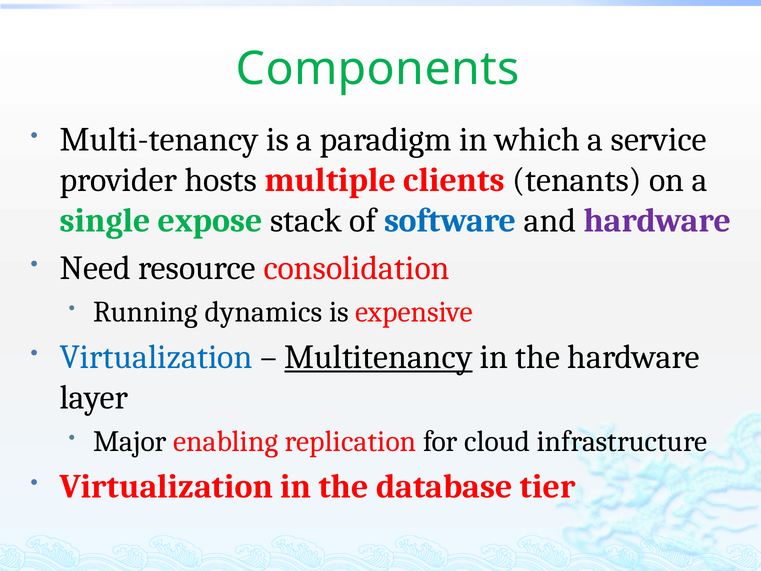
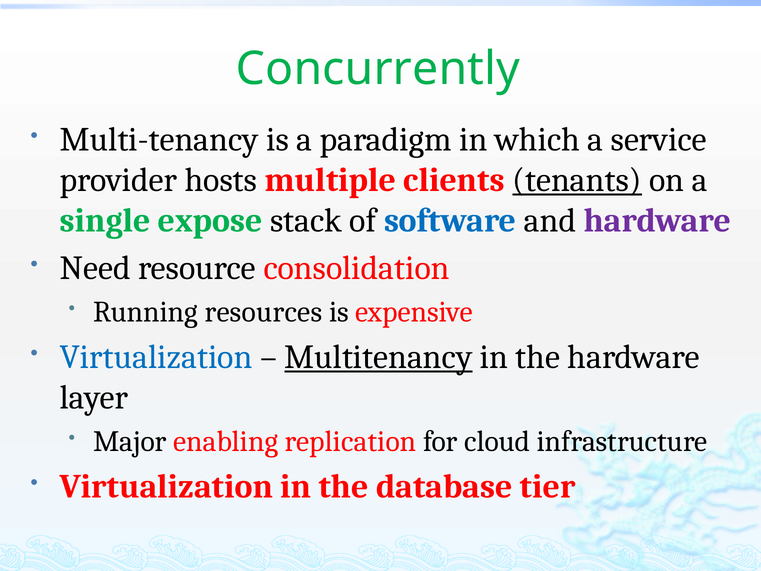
Components: Components -> Concurrently
tenants underline: none -> present
dynamics: dynamics -> resources
